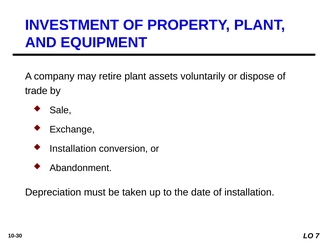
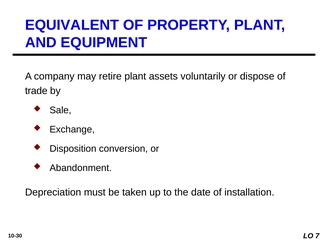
INVESTMENT: INVESTMENT -> EQUIVALENT
Installation at (73, 149): Installation -> Disposition
